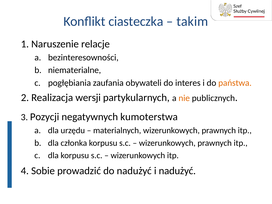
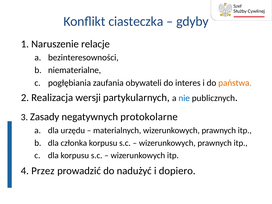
takim: takim -> gdyby
nie colour: orange -> blue
Pozycji: Pozycji -> Zasady
kumoterstwa: kumoterstwa -> protokolarne
Sobie: Sobie -> Przez
i nadużyć: nadużyć -> dopiero
